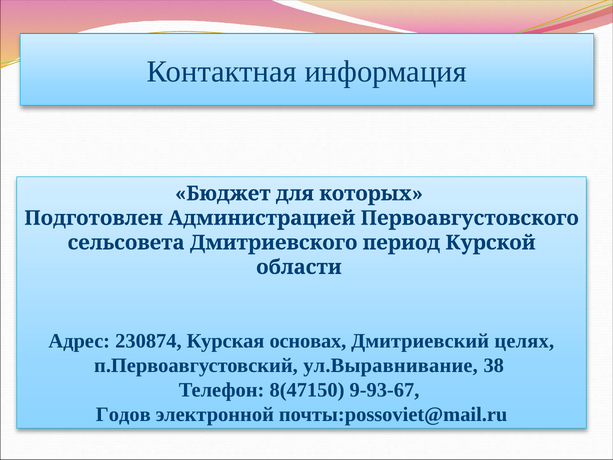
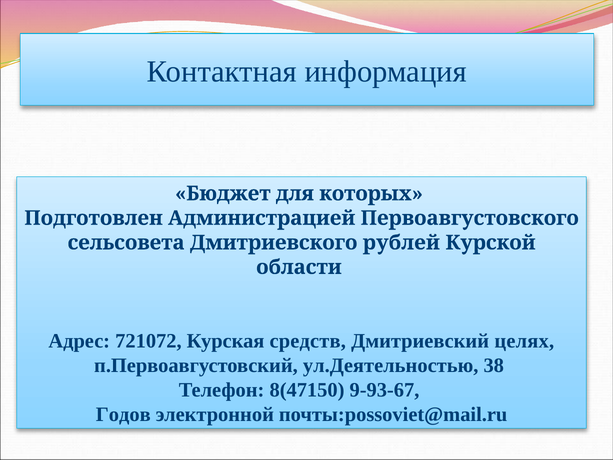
период: период -> рублей
230874: 230874 -> 721072
основах: основах -> средств
ул.Выравнивание: ул.Выравнивание -> ул.Деятельностью
